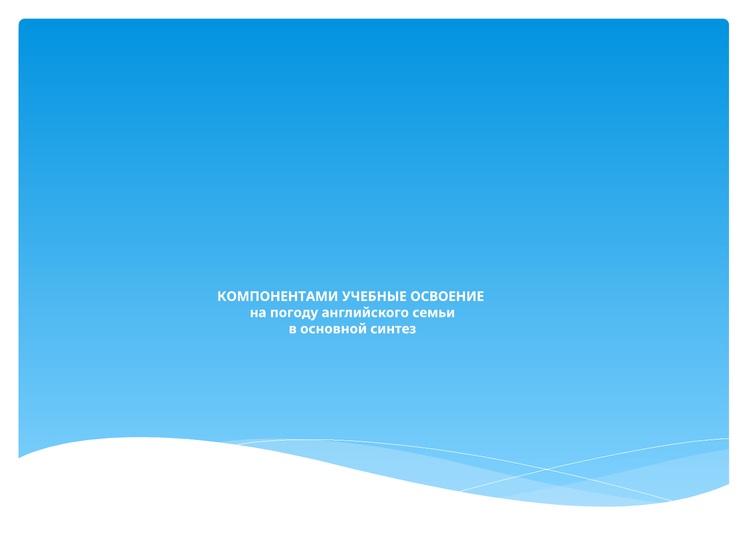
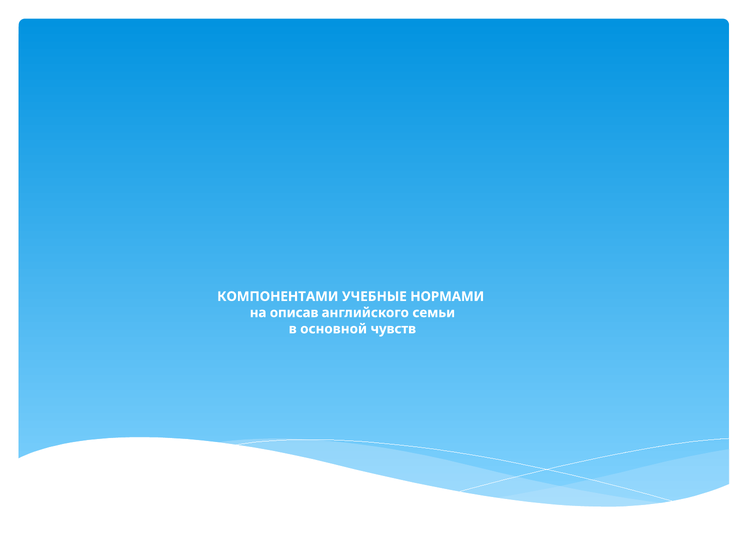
ОСВОЕНИЕ: ОСВОЕНИЕ -> НОРМАМИ
погоду: погоду -> описав
синтез: синтез -> чувств
